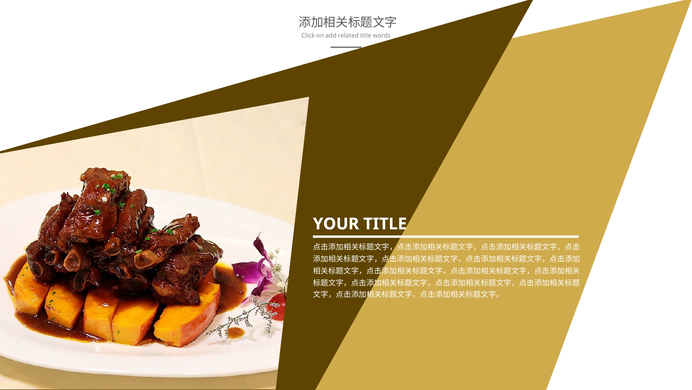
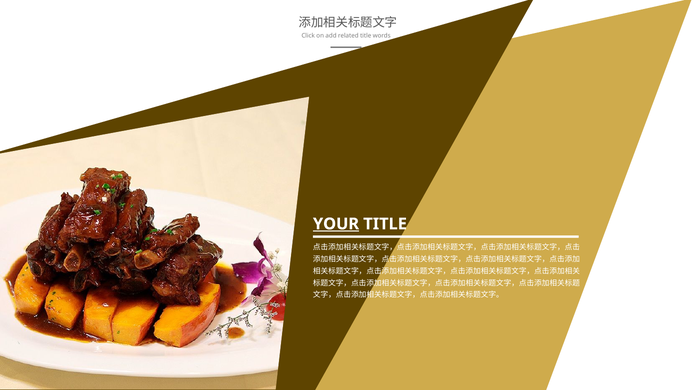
YOUR underline: none -> present
